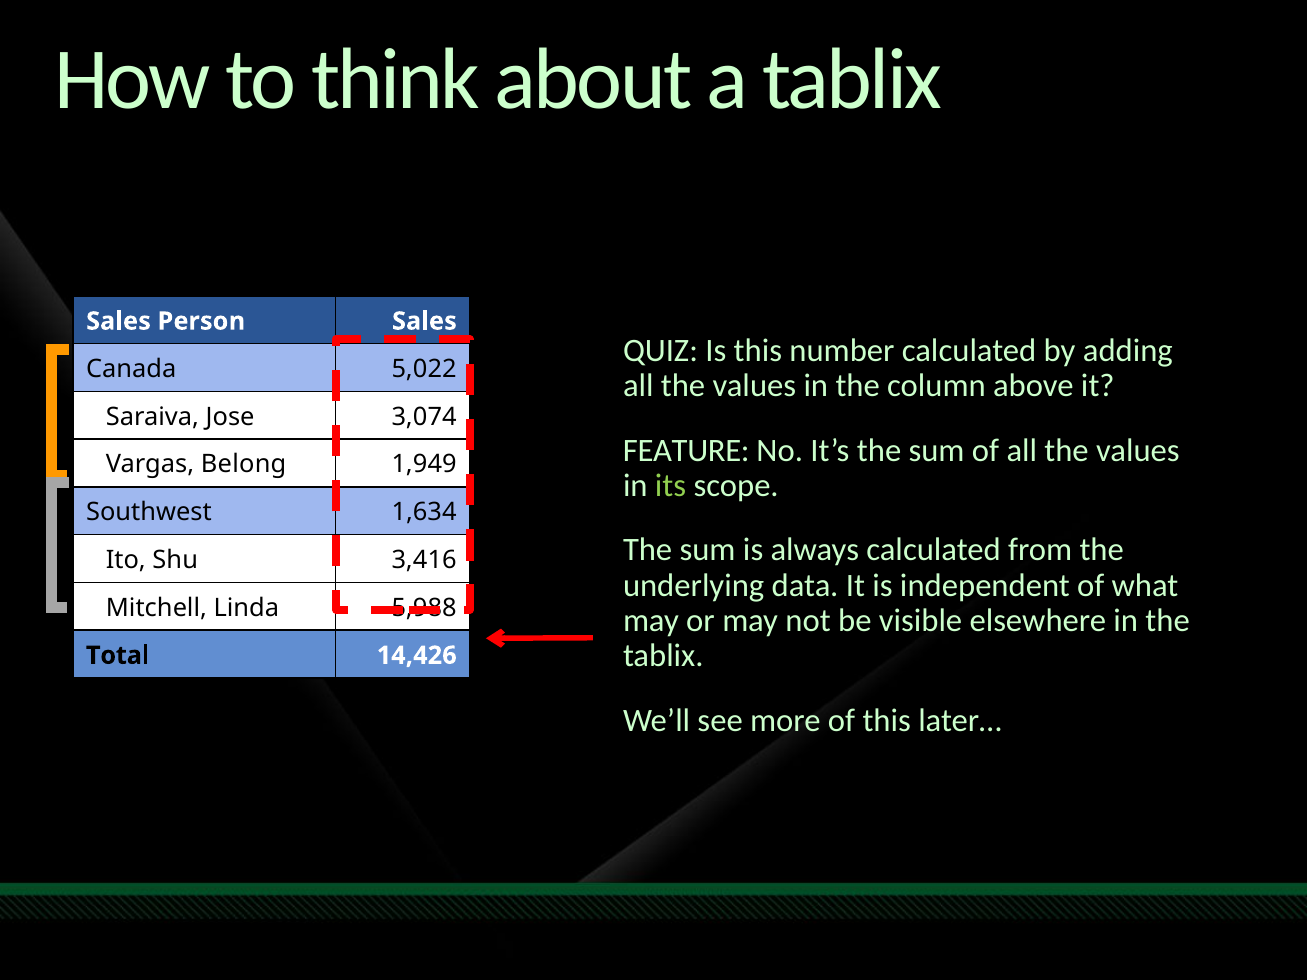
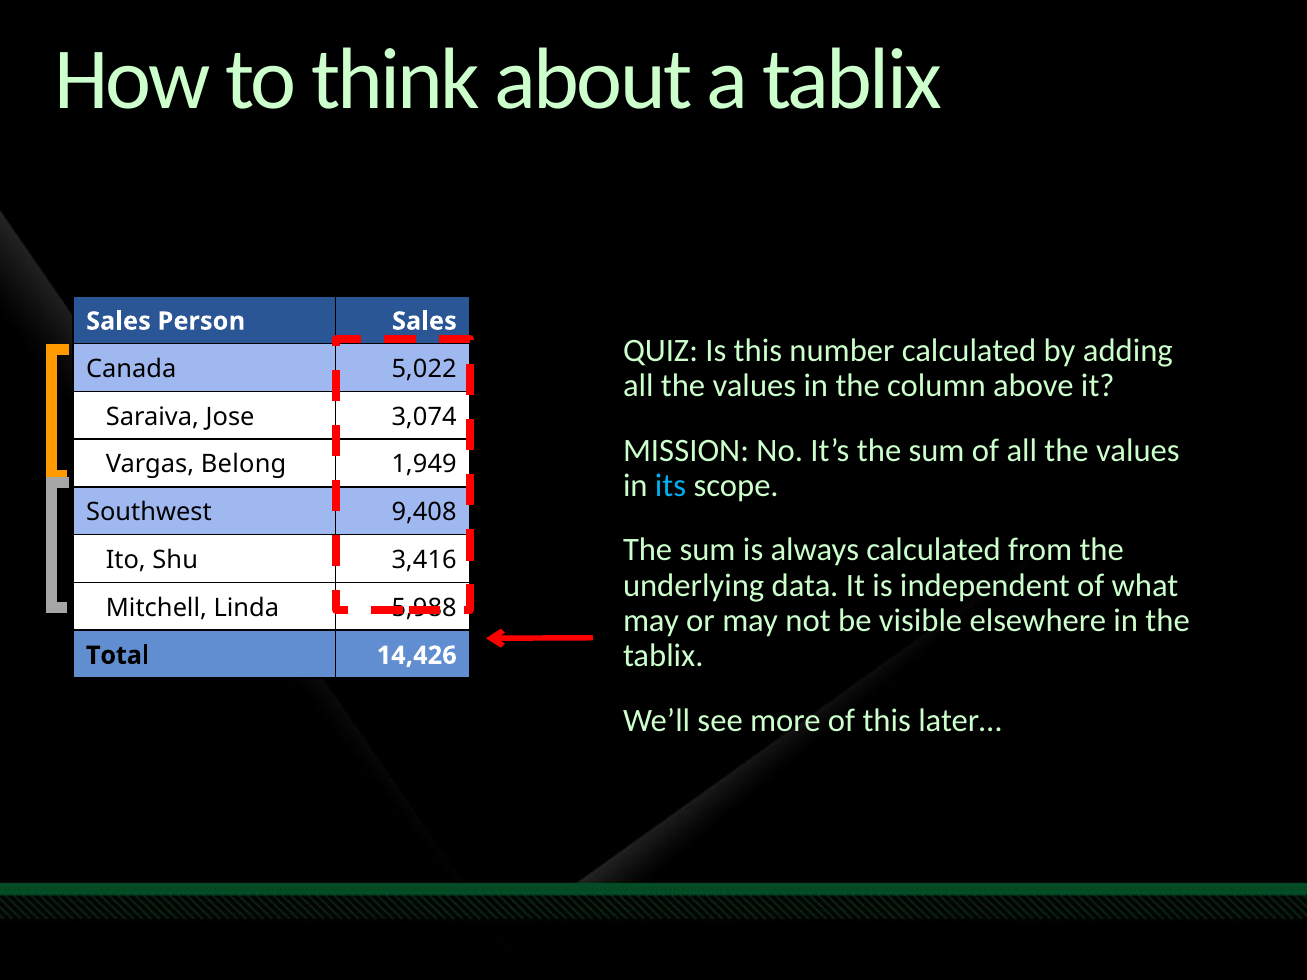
FEATURE: FEATURE -> MISSION
its colour: light green -> light blue
1,634: 1,634 -> 9,408
